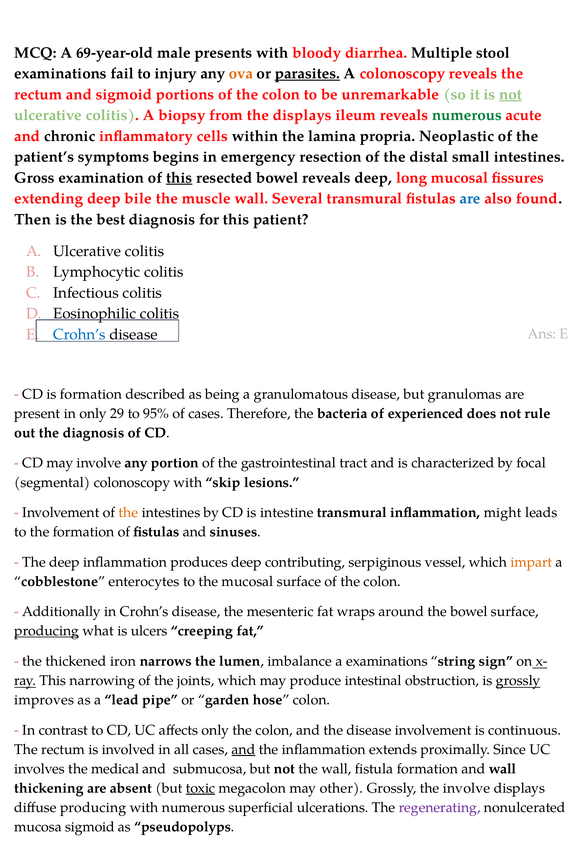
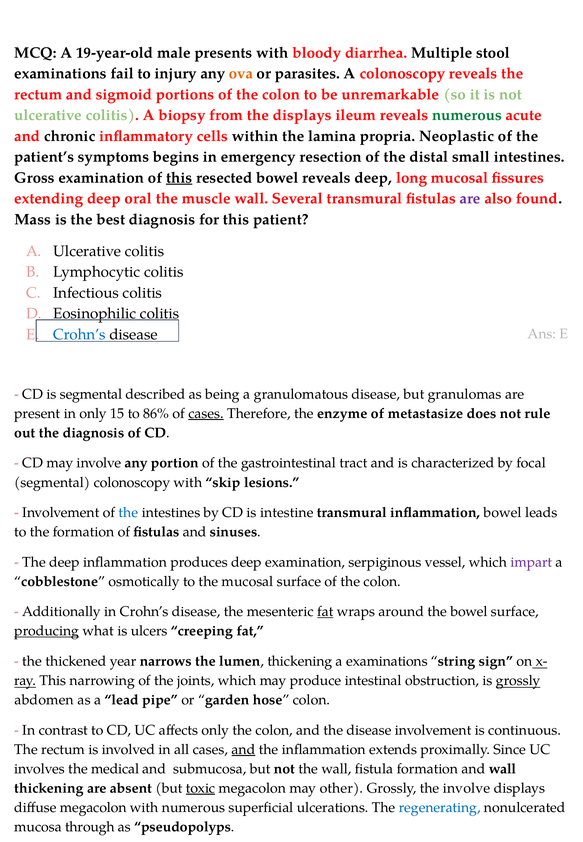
69-year-old: 69-year-old -> 19-year-old
parasites underline: present -> none
not at (510, 94) underline: present -> none
bile: bile -> oral
are at (470, 199) colour: blue -> purple
Then: Then -> Mass
is formation: formation -> segmental
29: 29 -> 15
95%: 95% -> 86%
cases at (206, 414) underline: none -> present
bacteria: bacteria -> enzyme
experienced: experienced -> metastasize
the at (128, 513) colour: orange -> blue
inflammation might: might -> bowel
deep contributing: contributing -> examination
impart colour: orange -> purple
enterocytes: enterocytes -> osmotically
fat at (325, 612) underline: none -> present
iron: iron -> year
lumen imbalance: imbalance -> thickening
improves: improves -> abdomen
diffuse producing: producing -> megacolon
regenerating colour: purple -> blue
mucosa sigmoid: sigmoid -> through
